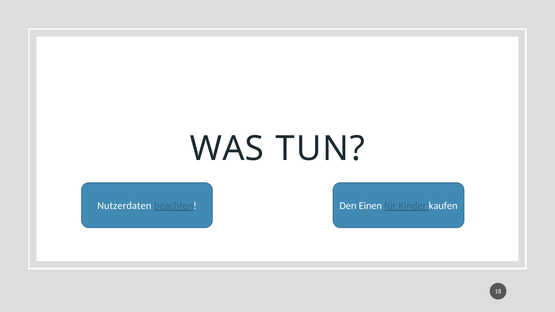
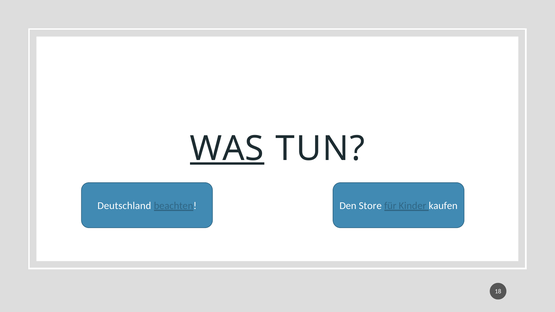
WAS underline: none -> present
Nutzerdaten: Nutzerdaten -> Deutschland
Einen: Einen -> Store
